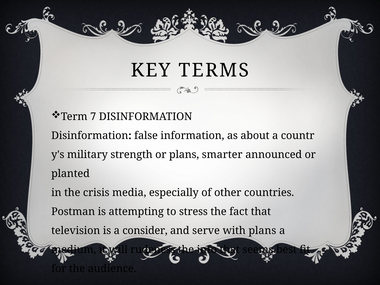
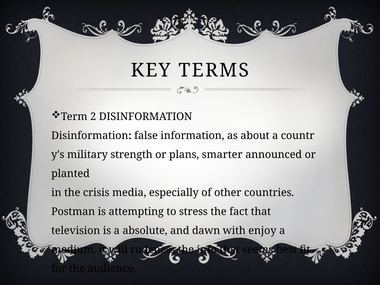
7: 7 -> 2
consider: consider -> absolute
serve: serve -> dawn
with plans: plans -> enjoy
